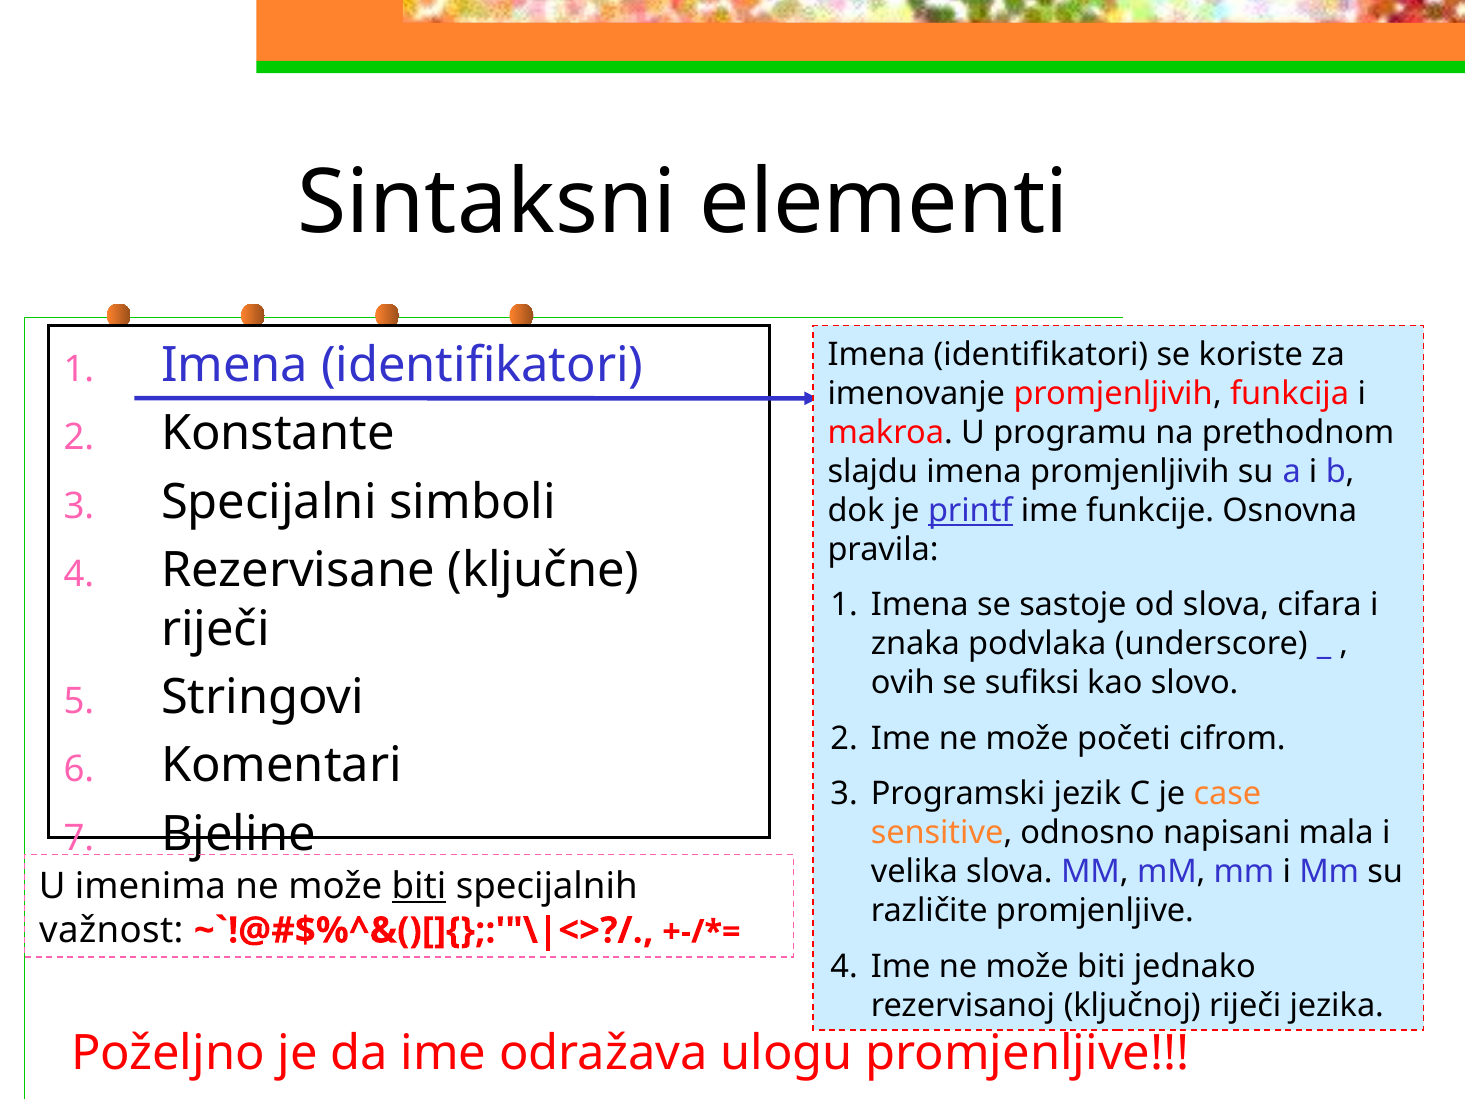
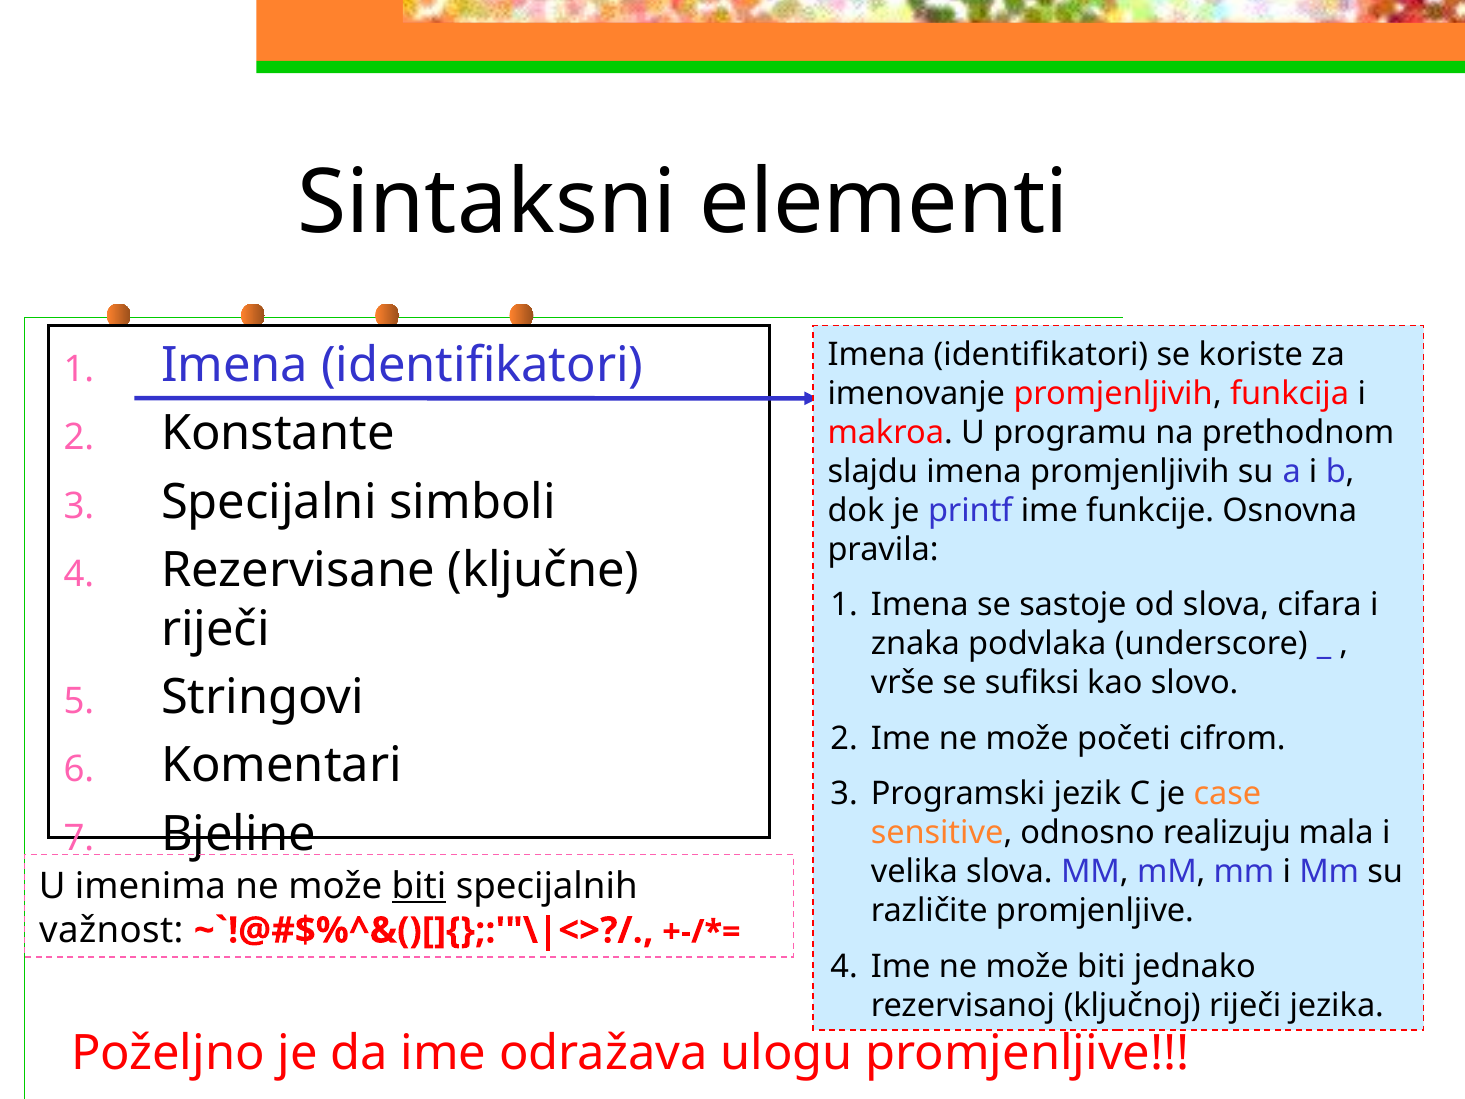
printf underline: present -> none
ovih: ovih -> vrše
napisani: napisani -> realizuju
